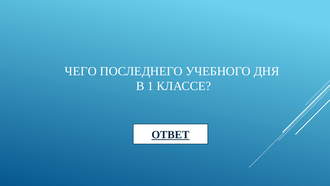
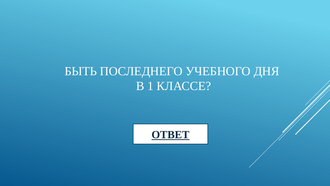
ЧЕГО: ЧЕГО -> БЫТЬ
